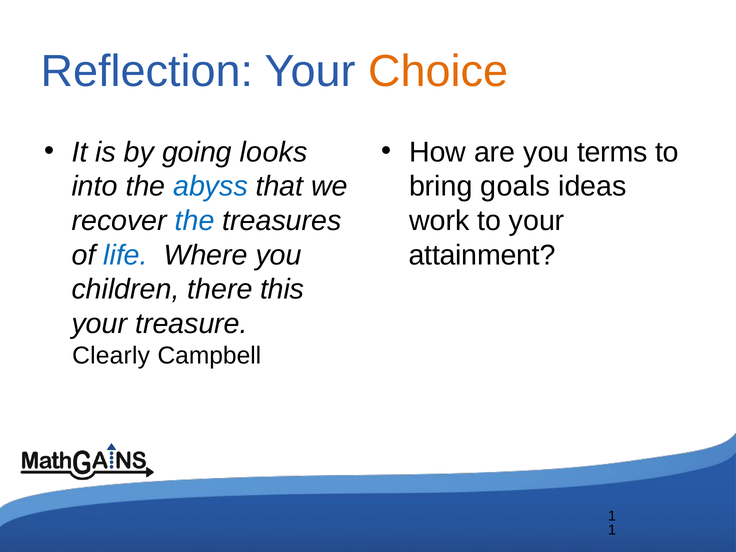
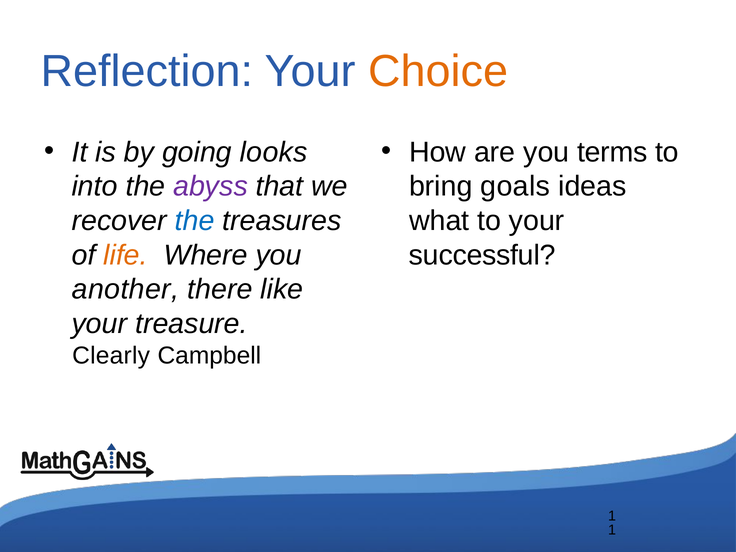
abyss colour: blue -> purple
work: work -> what
life colour: blue -> orange
attainment: attainment -> successful
children: children -> another
this: this -> like
